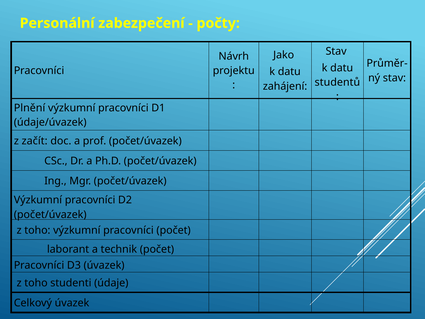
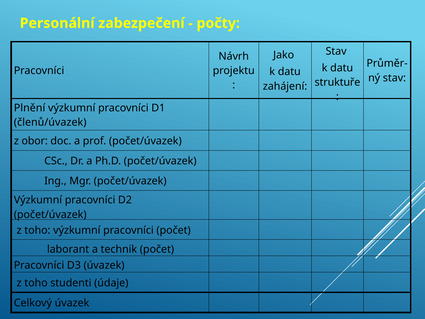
studentů: studentů -> struktuře
údaje/úvazek: údaje/úvazek -> členů/úvazek
začít: začít -> obor
